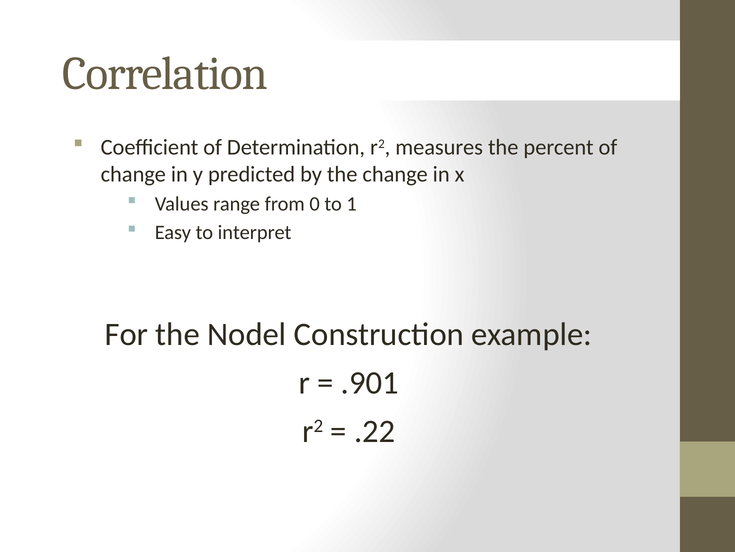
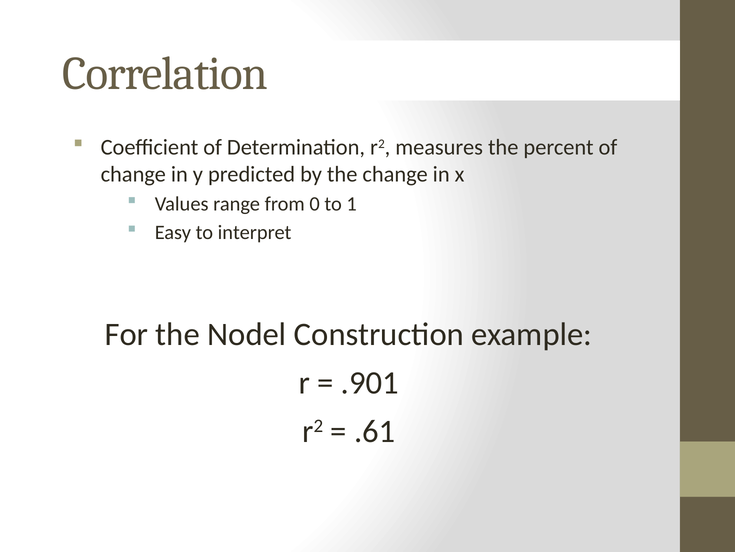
.22: .22 -> .61
